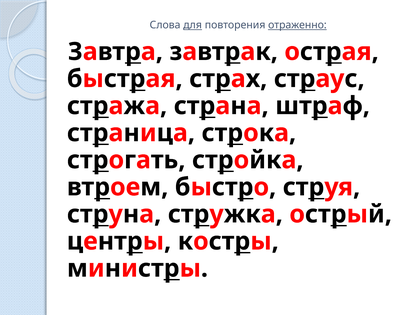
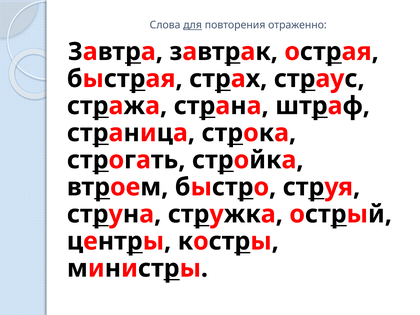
отраженно underline: present -> none
